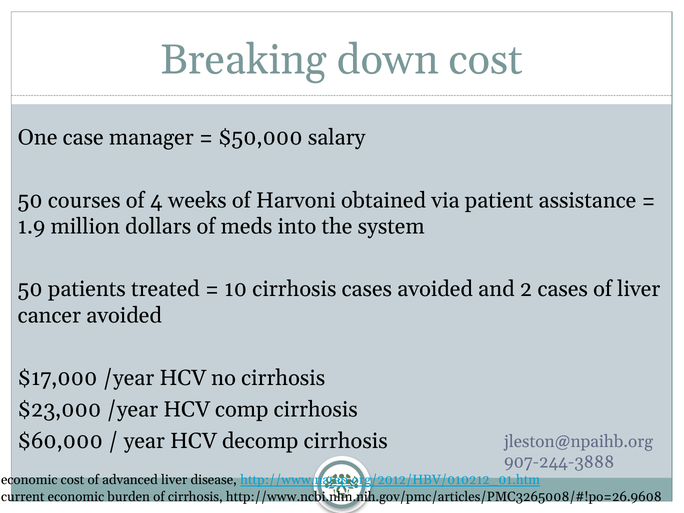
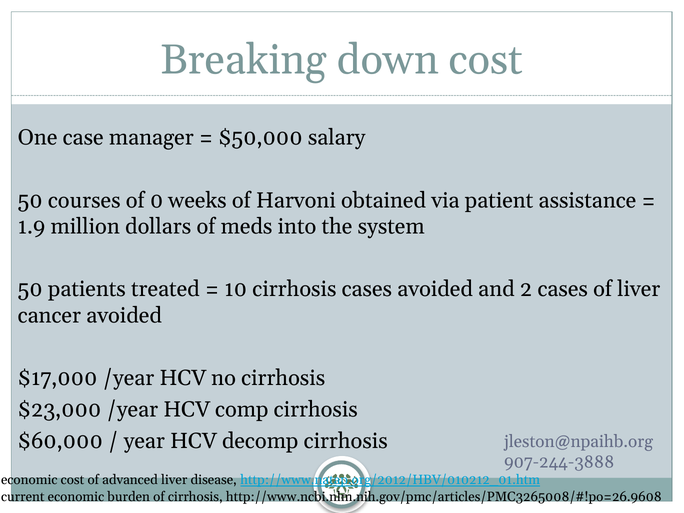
4: 4 -> 0
